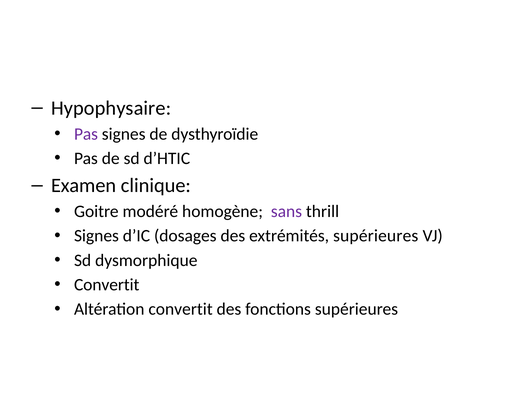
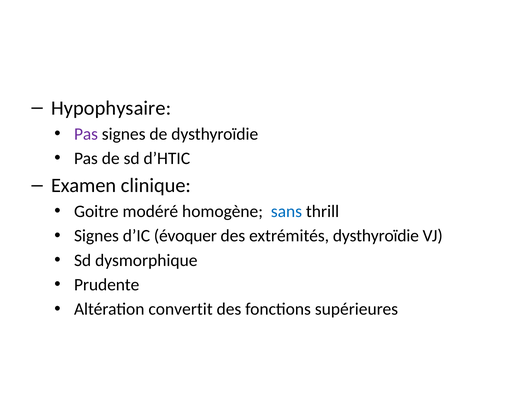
sans colour: purple -> blue
dosages: dosages -> évoquer
extrémités supérieures: supérieures -> dysthyroïdie
Convertit at (107, 285): Convertit -> Prudente
